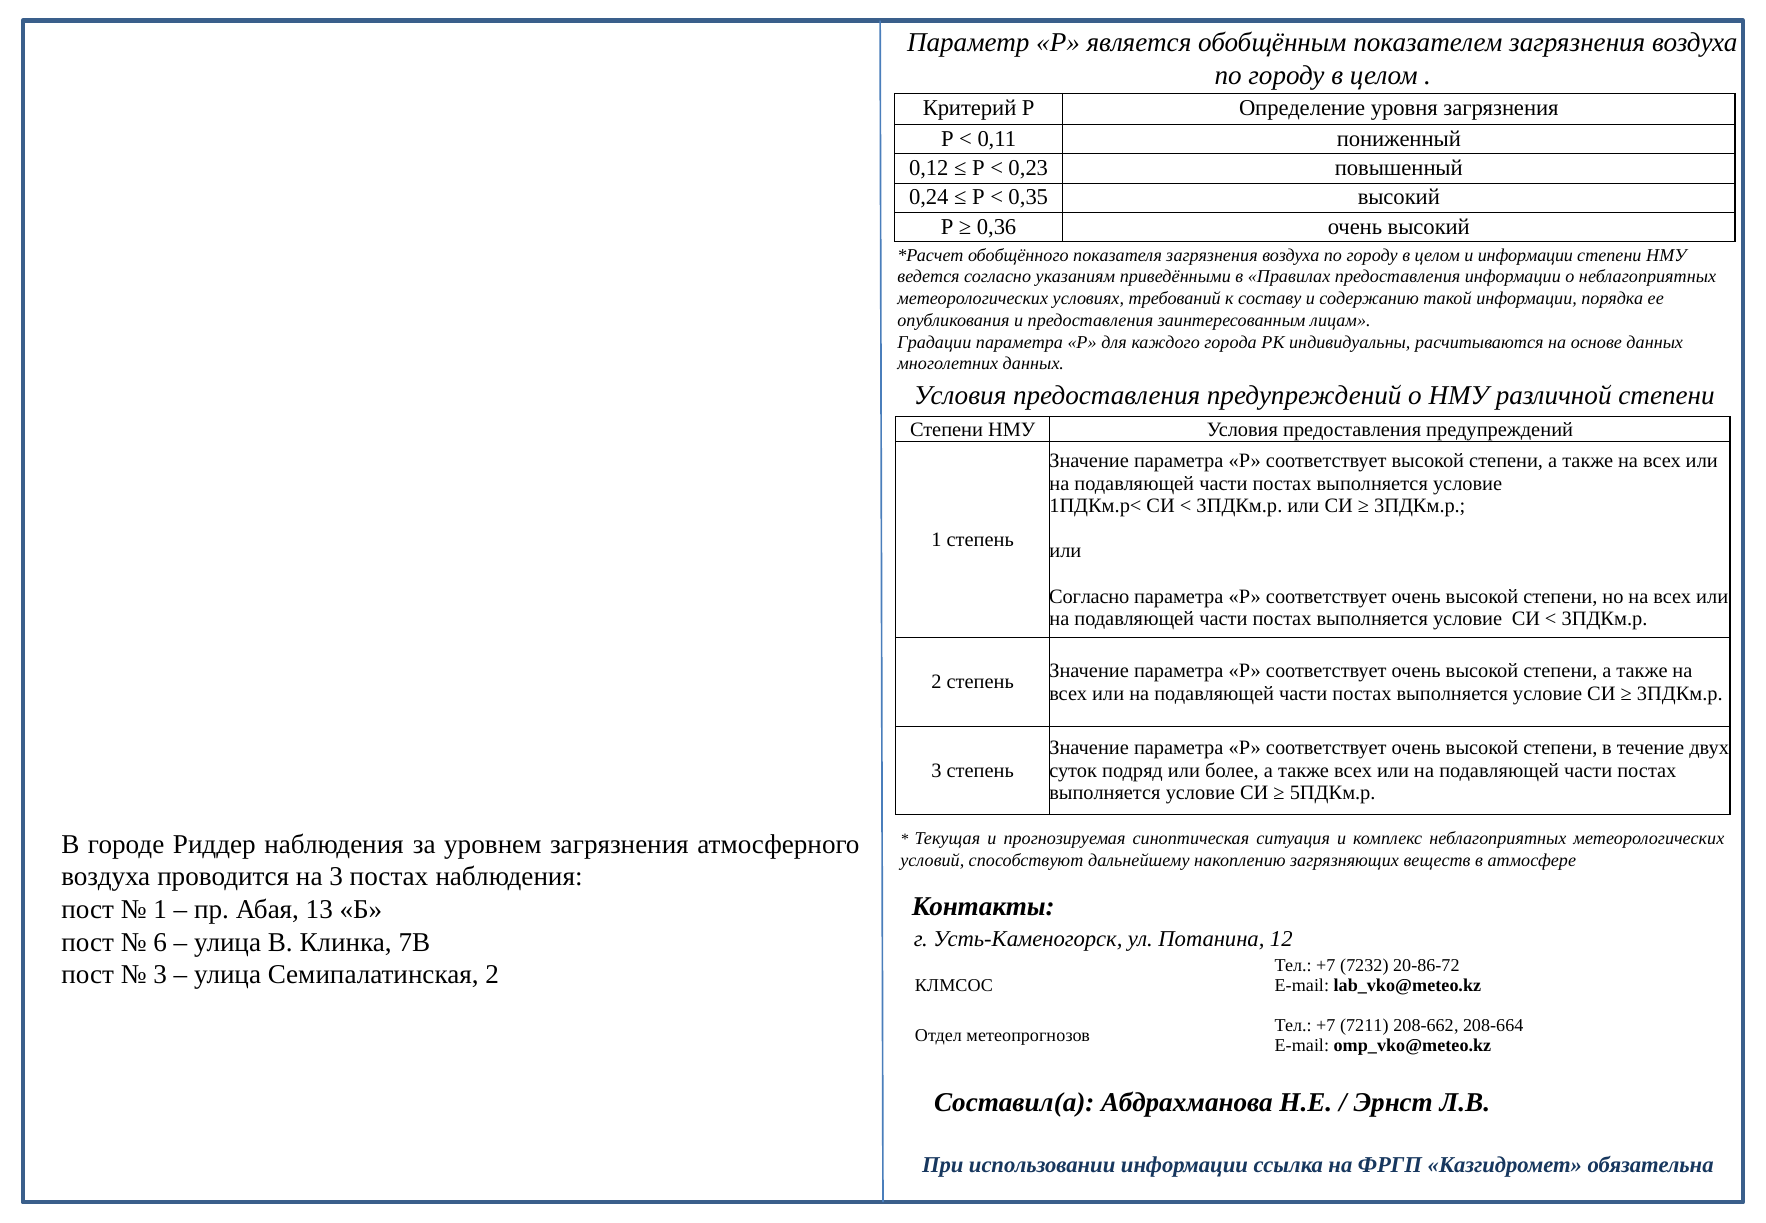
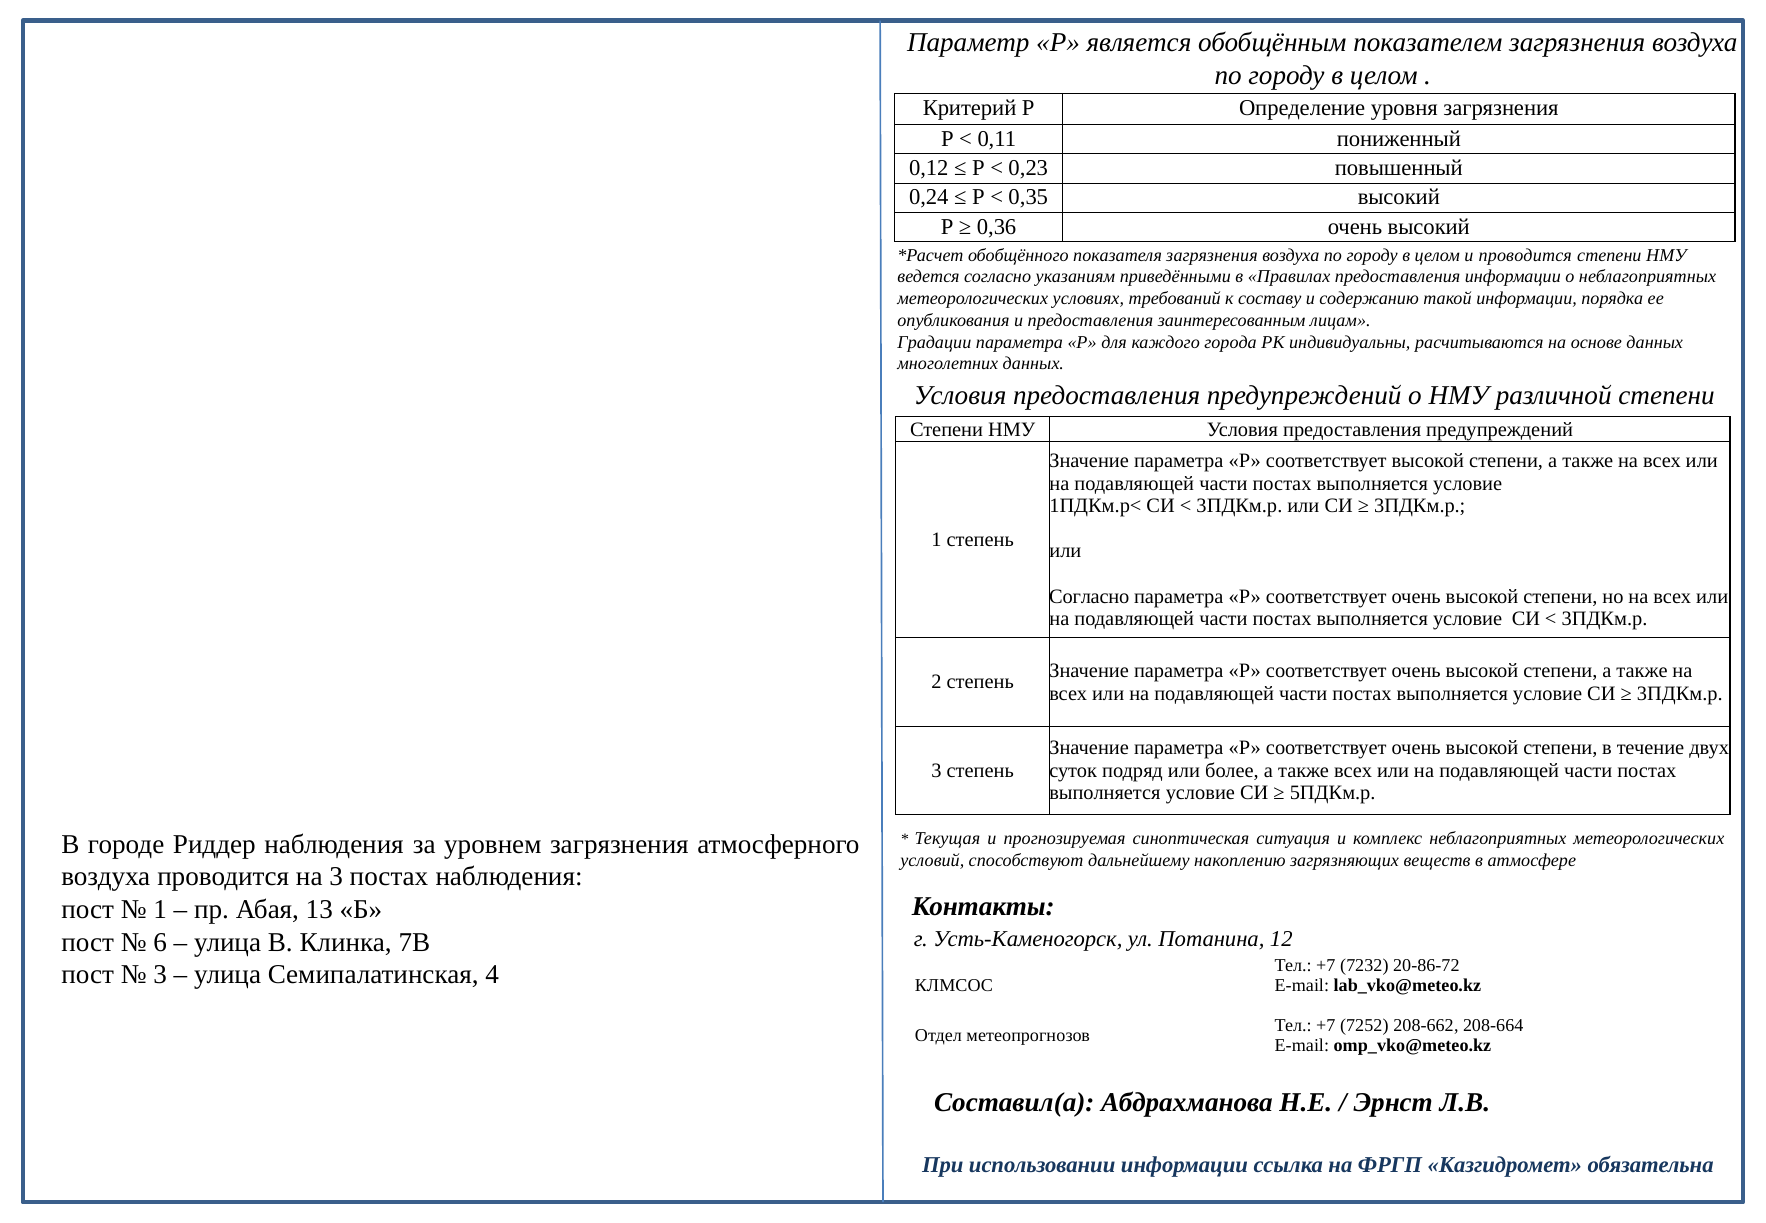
и информации: информации -> проводится
Семипалатинская 2: 2 -> 4
7211: 7211 -> 7252
